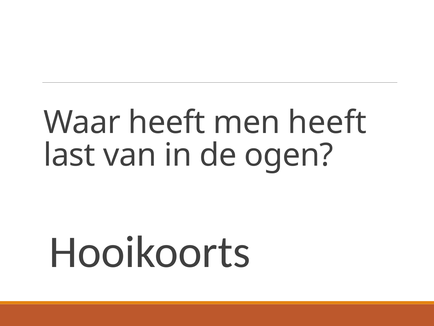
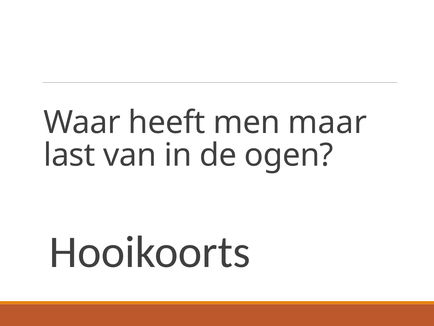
men heeft: heeft -> maar
